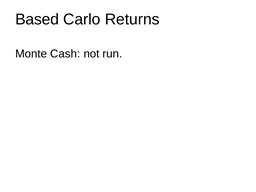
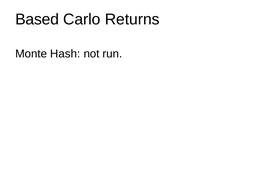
Cash: Cash -> Hash
